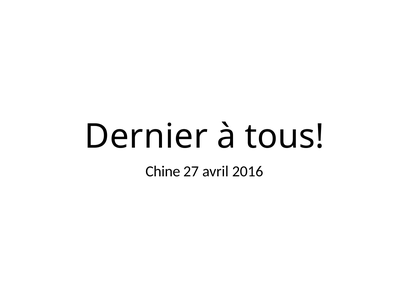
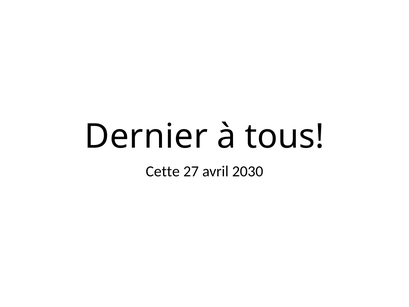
Chine: Chine -> Cette
2016: 2016 -> 2030
